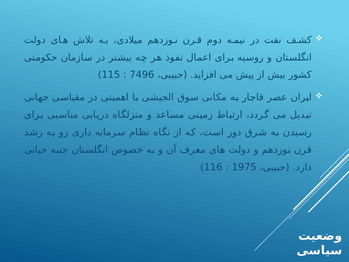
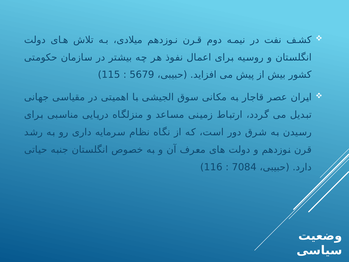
7496: 7496 -> 5679
1975: 1975 -> 7084
